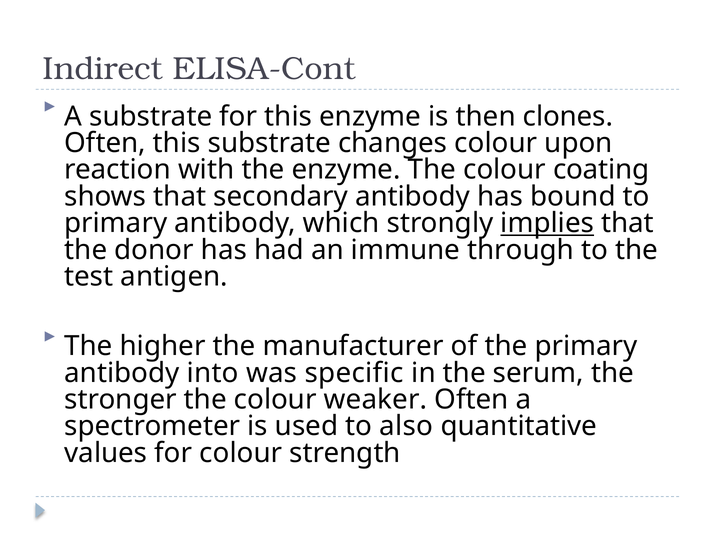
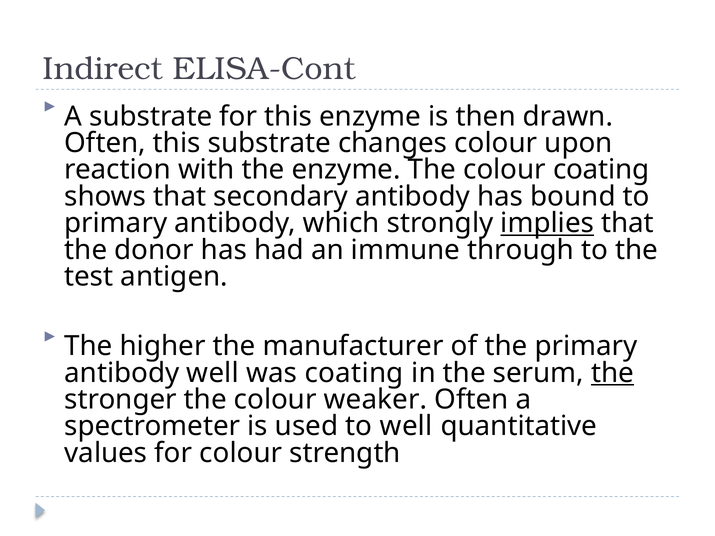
clones: clones -> drawn
antibody into: into -> well
was specific: specific -> coating
the at (613, 373) underline: none -> present
to also: also -> well
